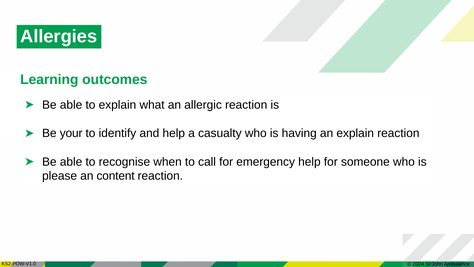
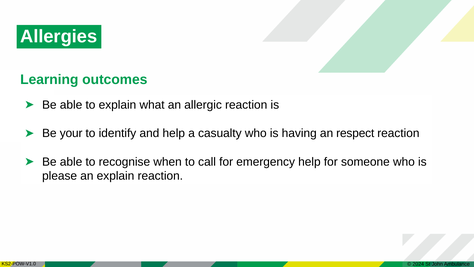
an explain: explain -> respect
an content: content -> explain
